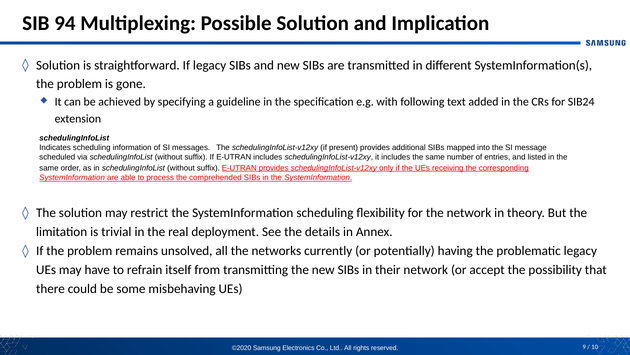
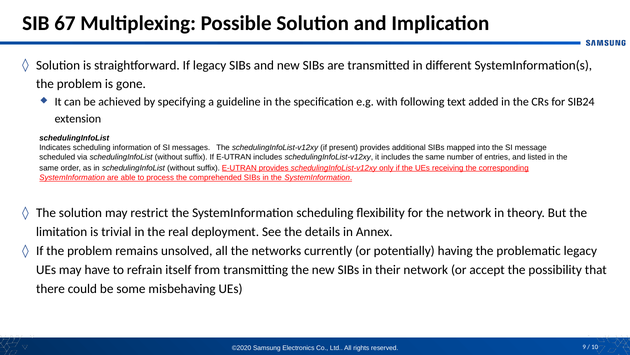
94: 94 -> 67
